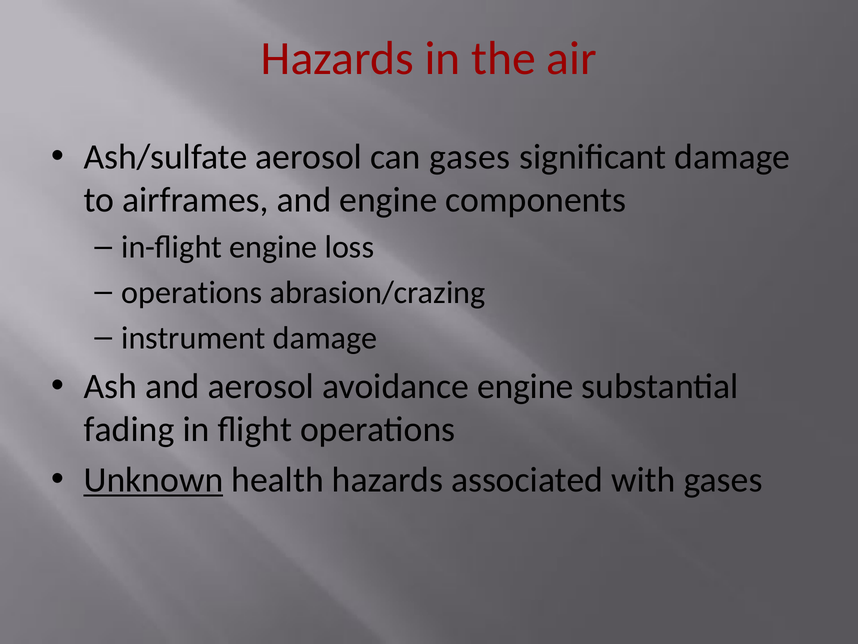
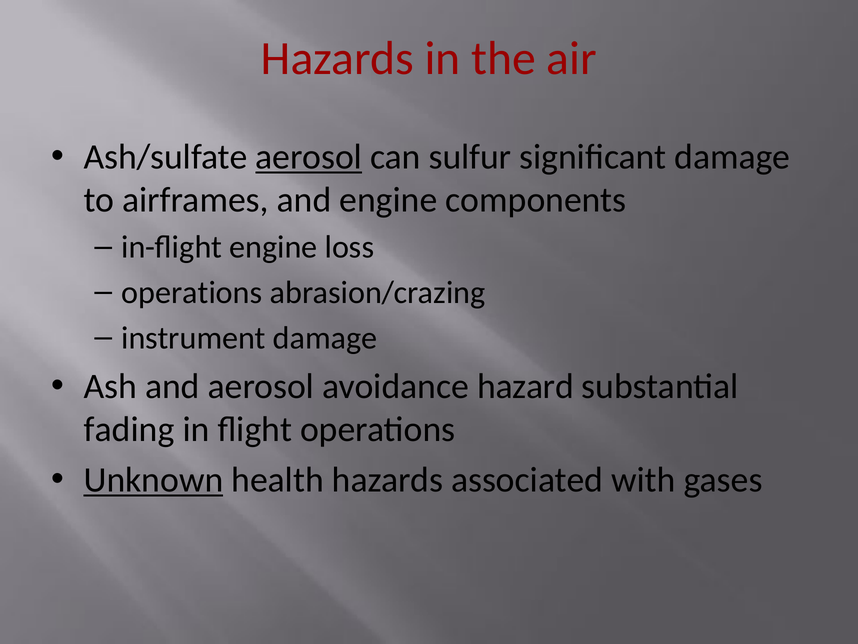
aerosol at (309, 157) underline: none -> present
can gases: gases -> sulfur
avoidance engine: engine -> hazard
